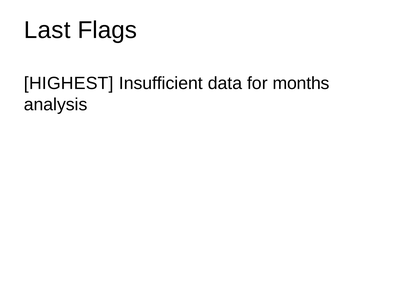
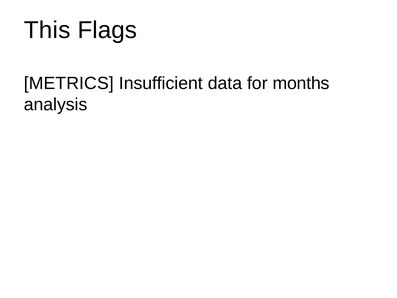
Last: Last -> This
HIGHEST: HIGHEST -> METRICS
